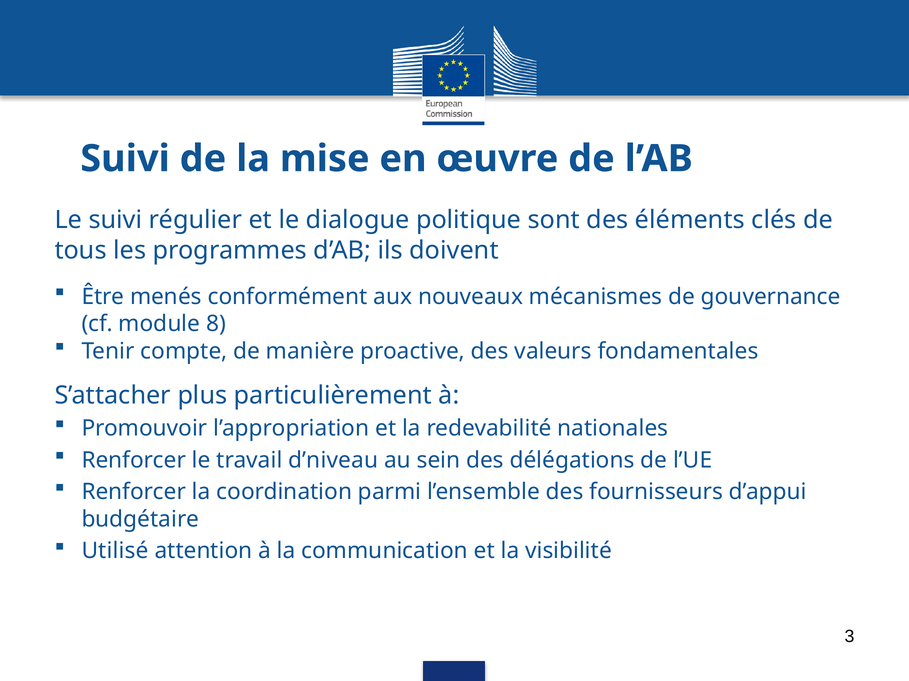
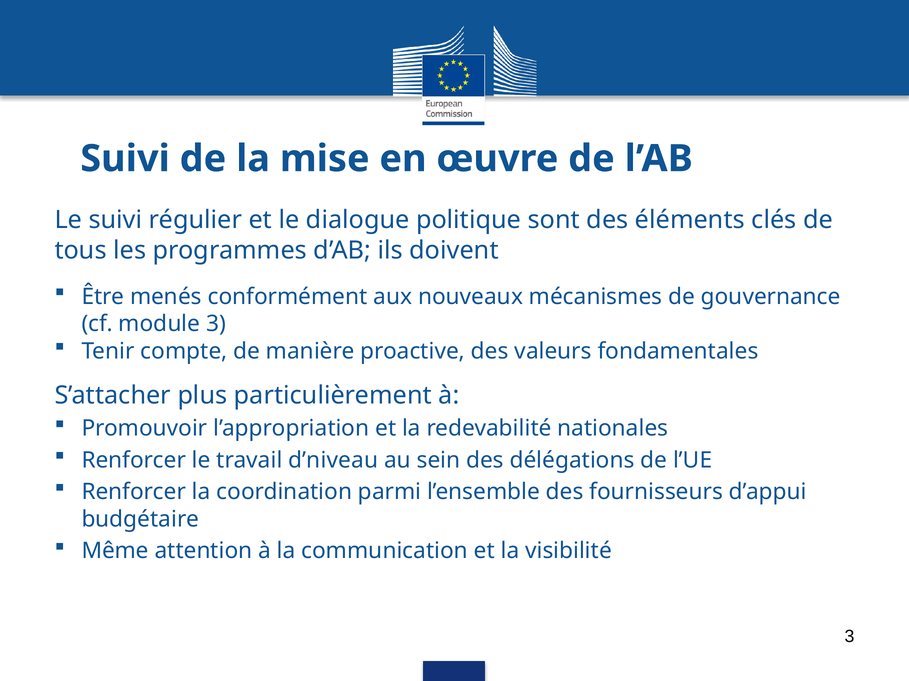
module 8: 8 -> 3
Utilisé: Utilisé -> Même
